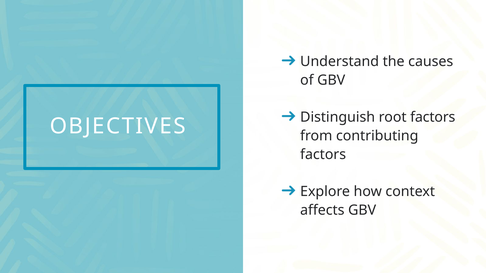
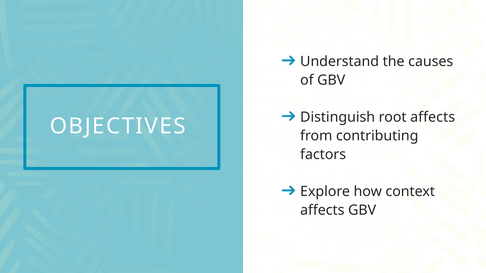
root factors: factors -> affects
